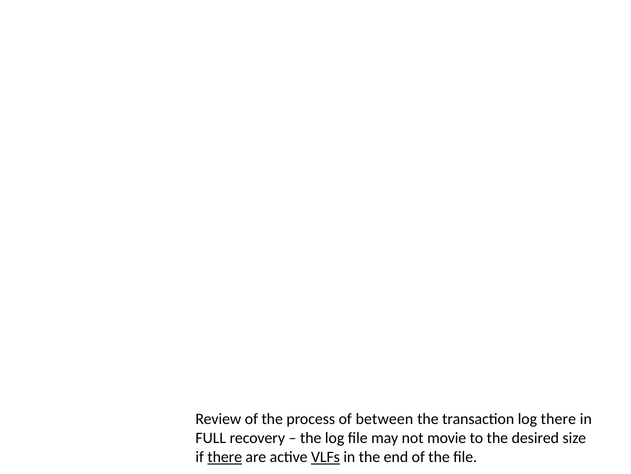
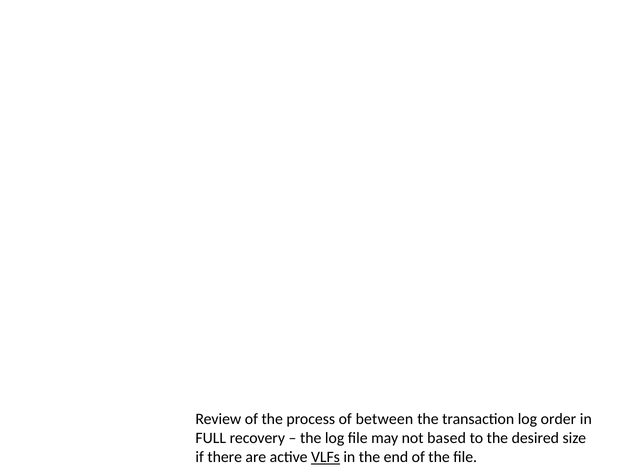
log there: there -> order
movie: movie -> based
there at (225, 456) underline: present -> none
